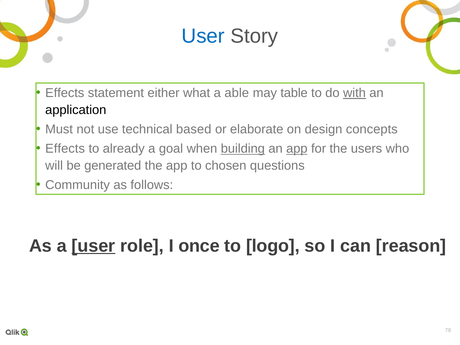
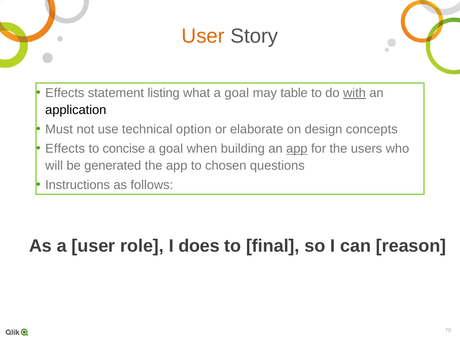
User at (203, 36) colour: blue -> orange
either: either -> listing
what a able: able -> goal
based: based -> option
already: already -> concise
building underline: present -> none
Community: Community -> Instructions
user at (93, 246) underline: present -> none
once: once -> does
logo: logo -> final
